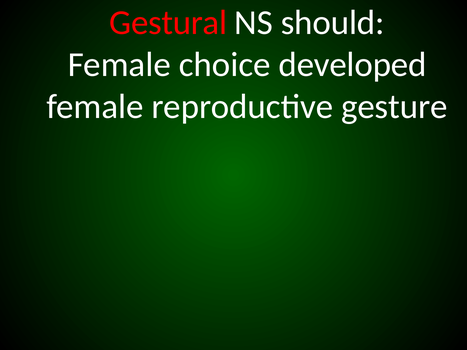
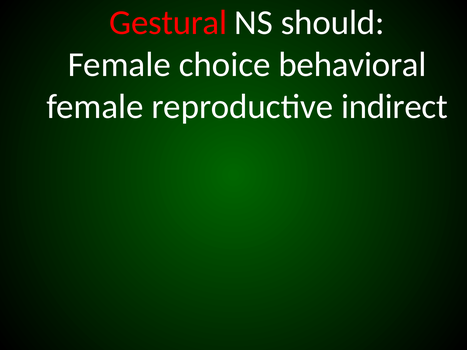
developed: developed -> behavioral
gesture: gesture -> indirect
